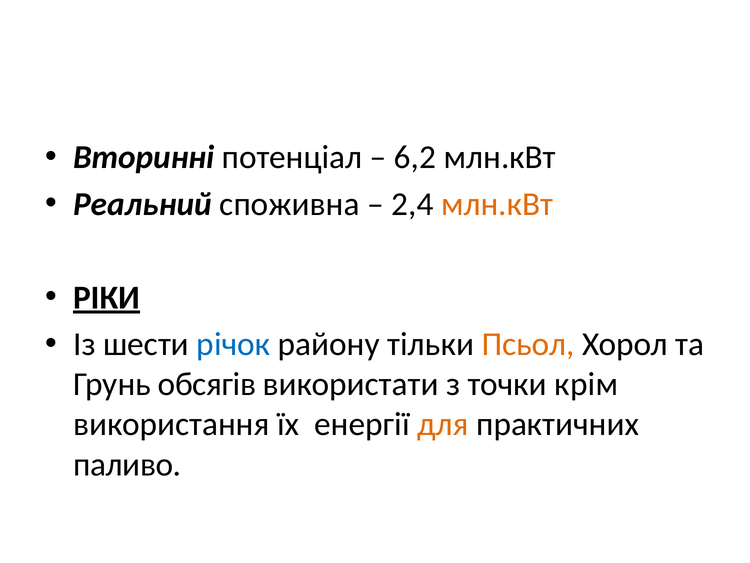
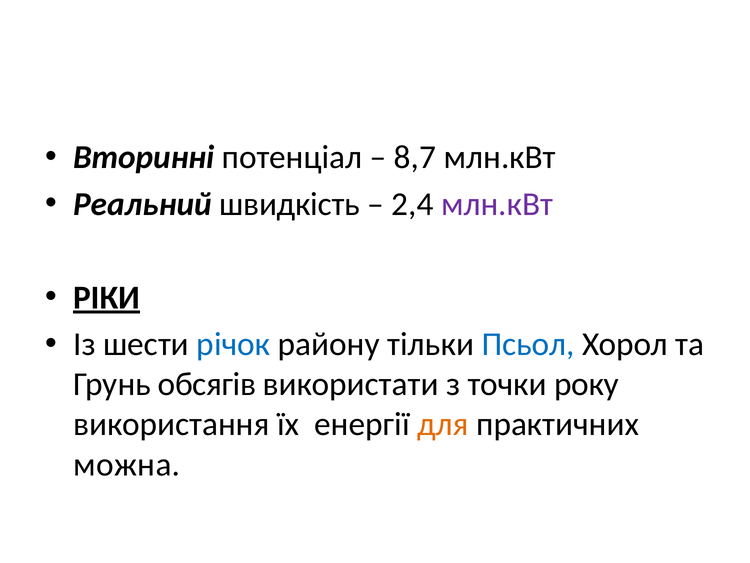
6,2: 6,2 -> 8,7
споживна: споживна -> швидкість
млн.кВт at (497, 204) colour: orange -> purple
Псьол colour: orange -> blue
крім: крім -> року
паливо: паливо -> можна
